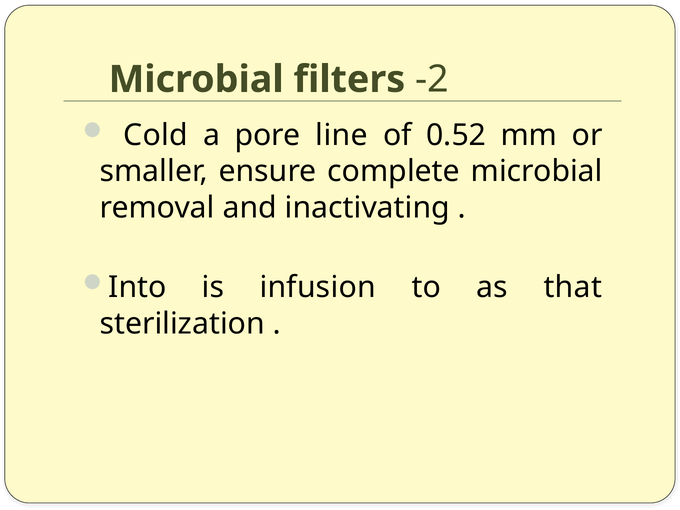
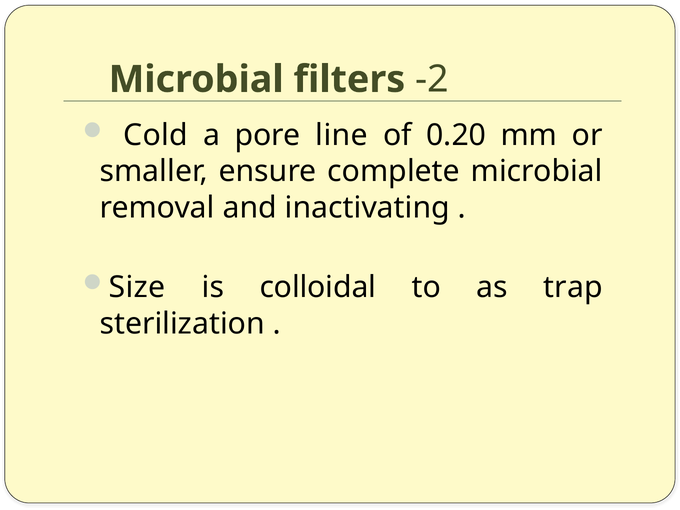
0.52: 0.52 -> 0.20
Into: Into -> Size
infusion: infusion -> colloidal
that: that -> trap
